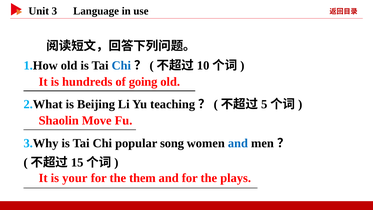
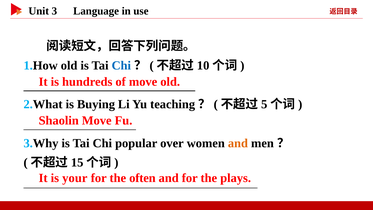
of going: going -> move
Beijing: Beijing -> Buying
song: song -> over
and at (238, 143) colour: blue -> orange
them: them -> often
